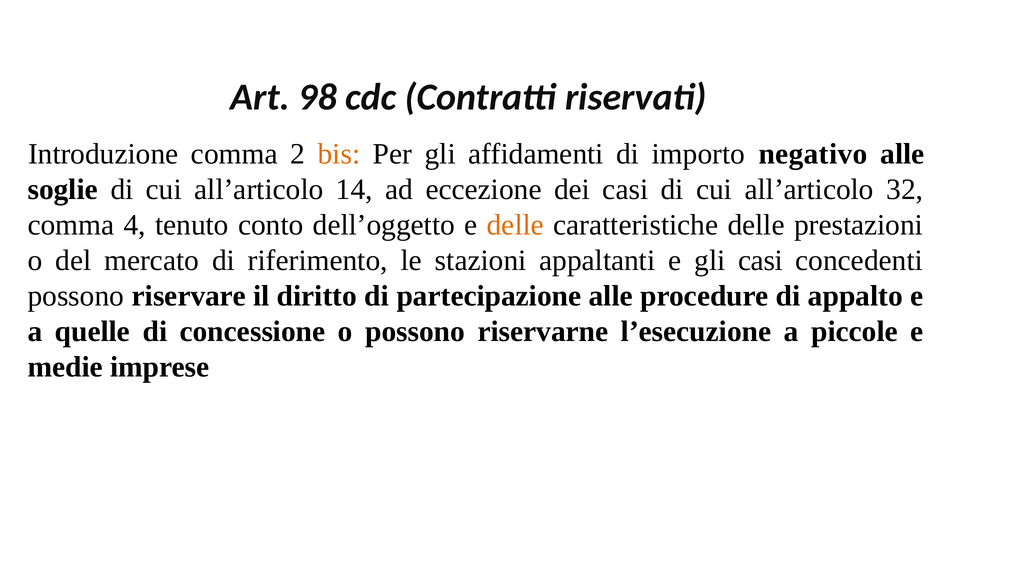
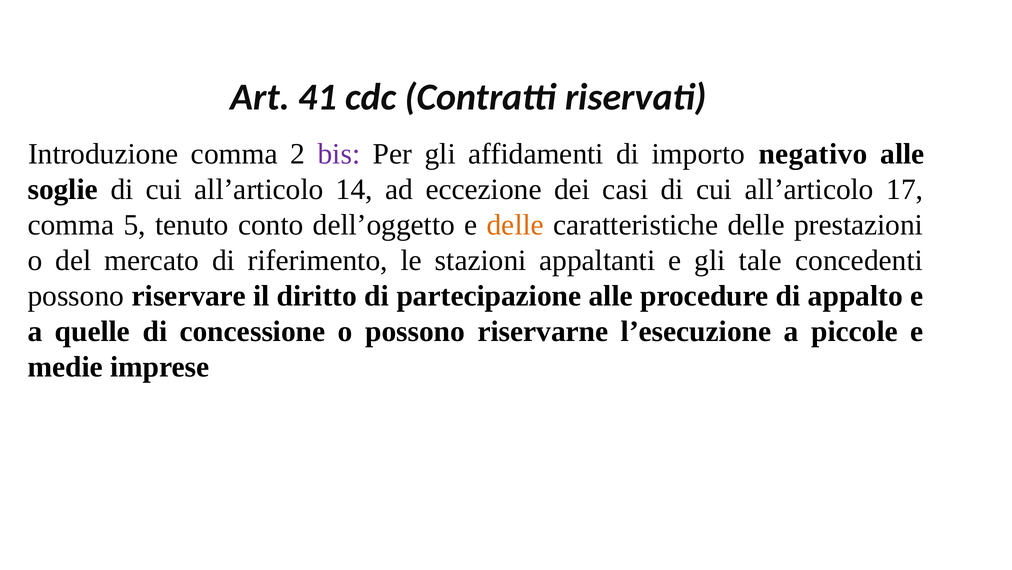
98: 98 -> 41
bis colour: orange -> purple
32: 32 -> 17
4: 4 -> 5
gli casi: casi -> tale
